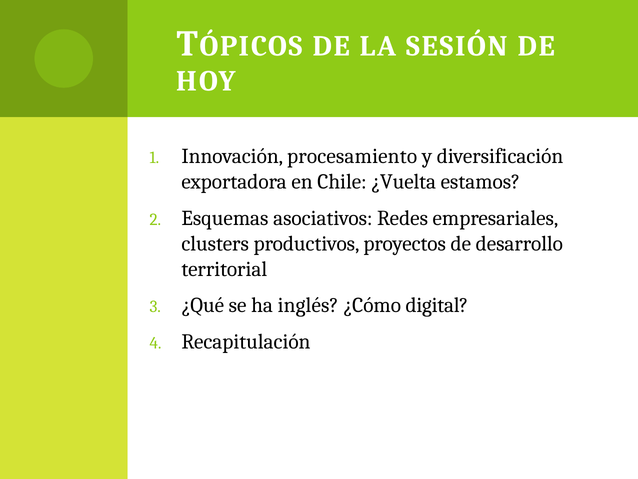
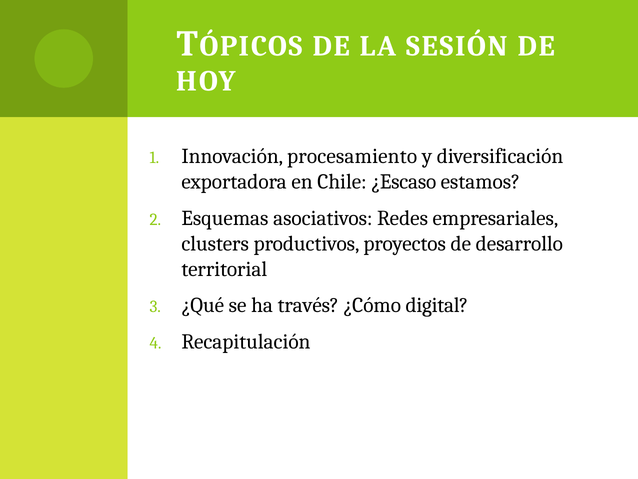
¿Vuelta: ¿Vuelta -> ¿Escaso
inglés: inglés -> través
